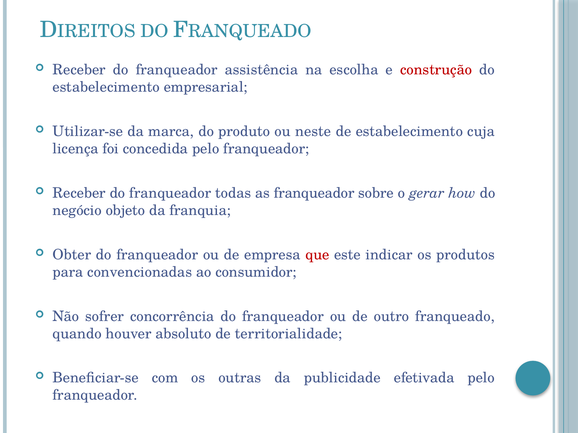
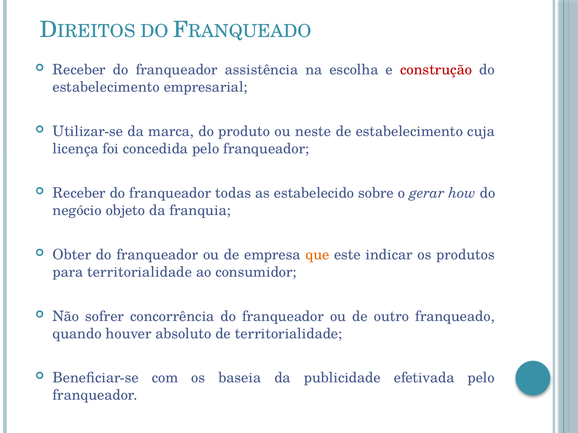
as franqueador: franqueador -> estabelecido
que colour: red -> orange
para convencionadas: convencionadas -> territorialidade
outras: outras -> baseia
